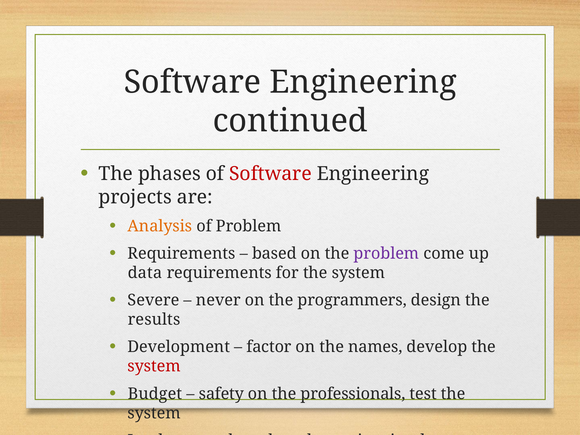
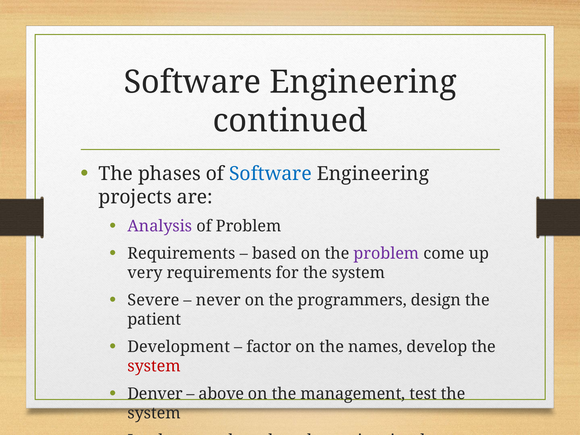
Software at (270, 174) colour: red -> blue
Analysis colour: orange -> purple
data: data -> very
results: results -> patient
Budget: Budget -> Denver
safety: safety -> above
professionals: professionals -> management
